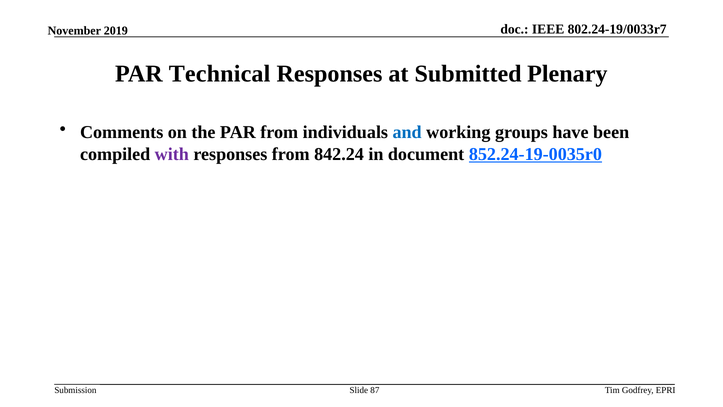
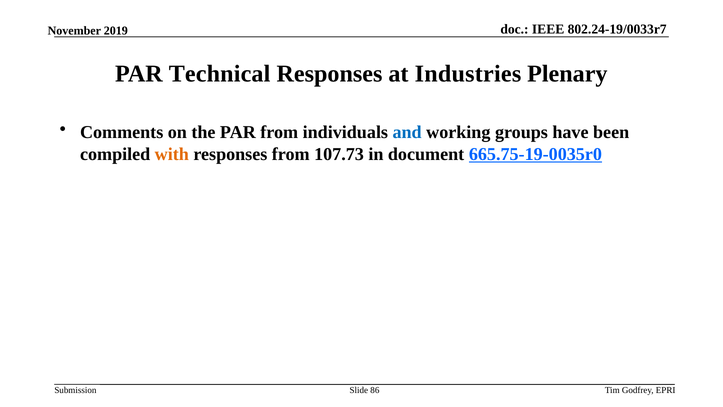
Submitted: Submitted -> Industries
with colour: purple -> orange
842.24: 842.24 -> 107.73
852.24-19-0035r0: 852.24-19-0035r0 -> 665.75-19-0035r0
87: 87 -> 86
